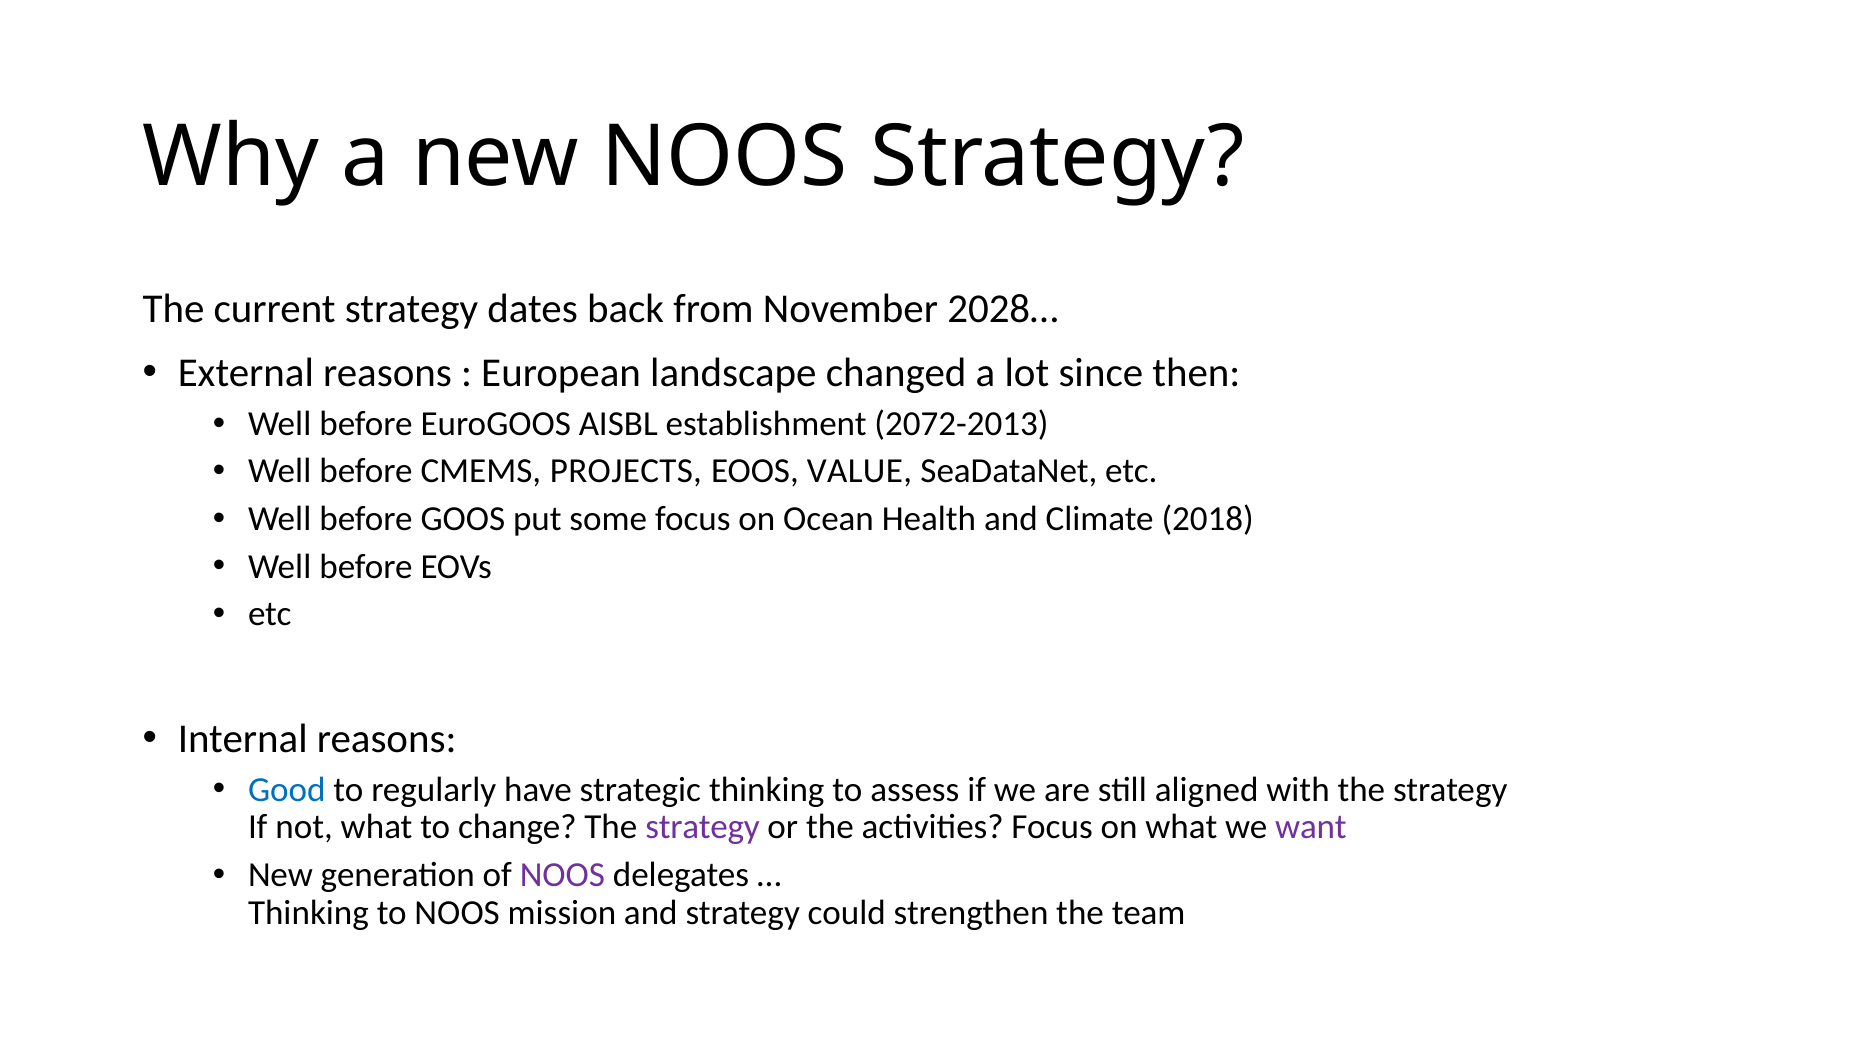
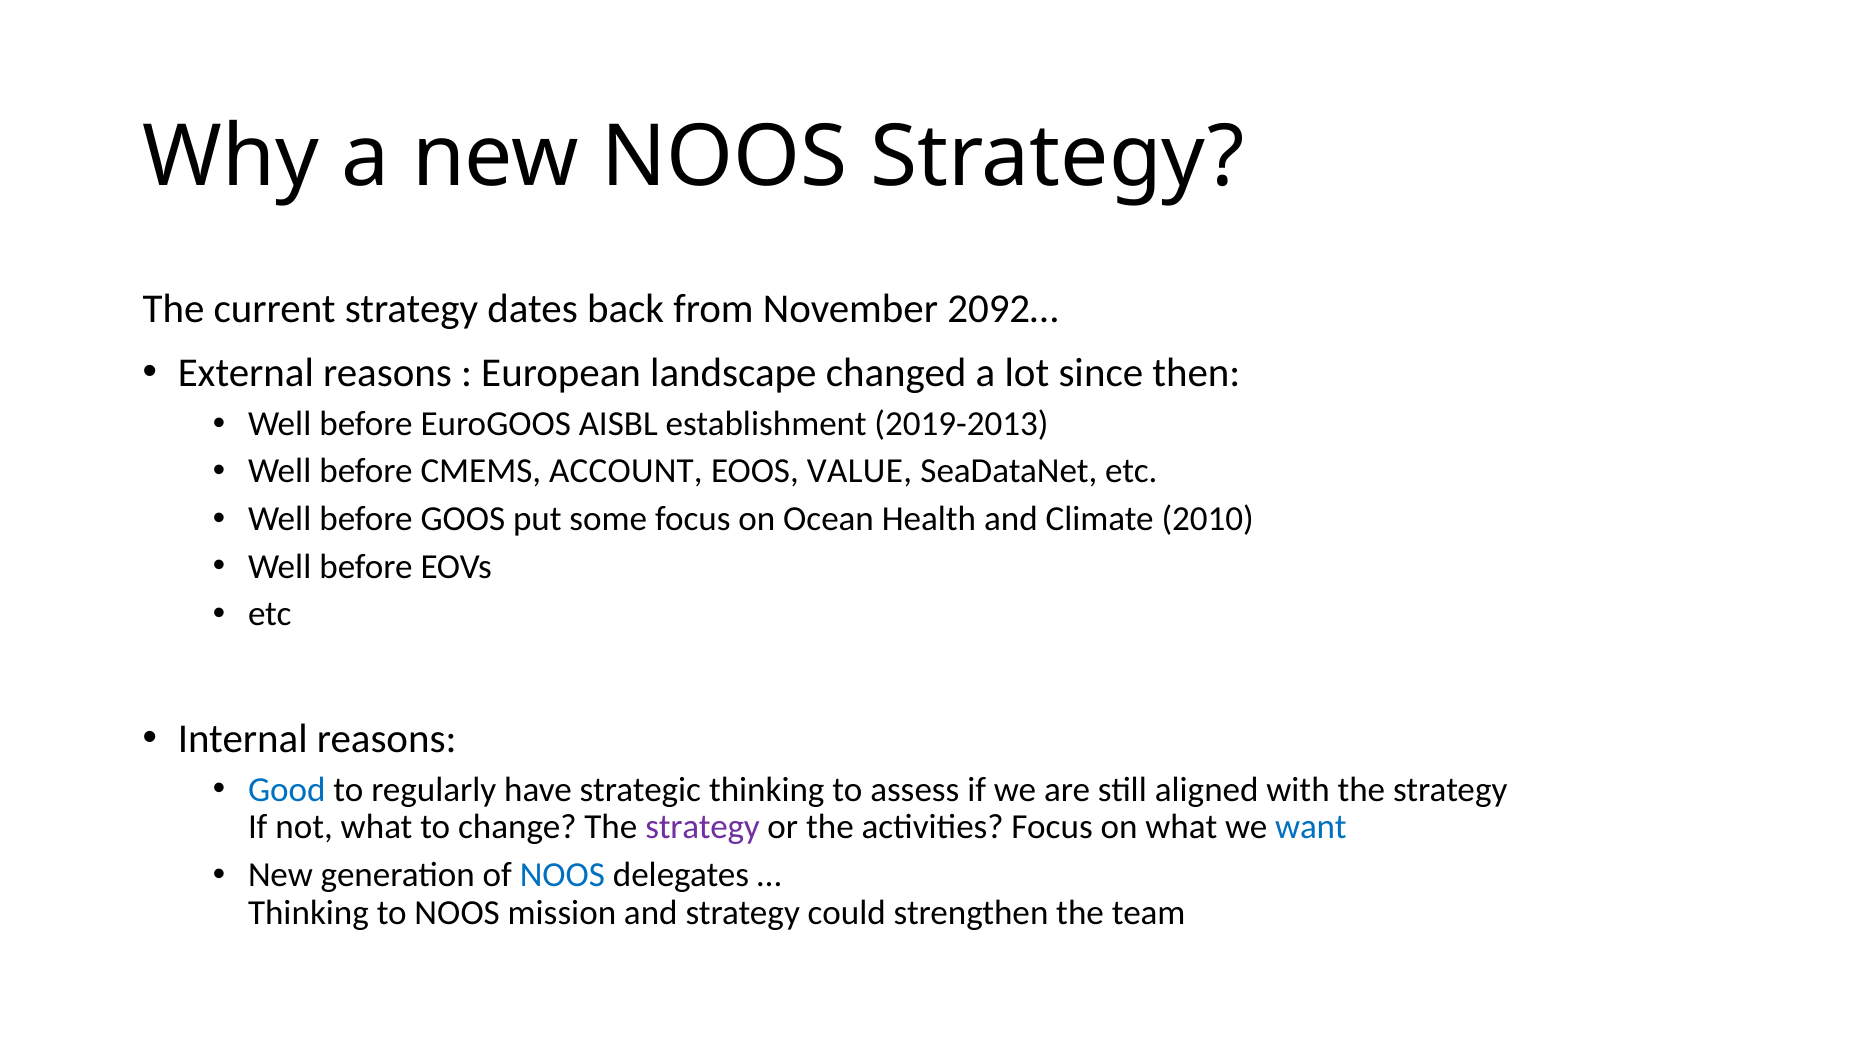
2028…: 2028… -> 2092…
2072-2013: 2072-2013 -> 2019-2013
PROJECTS: PROJECTS -> ACCOUNT
2018: 2018 -> 2010
want colour: purple -> blue
NOOS at (562, 875) colour: purple -> blue
